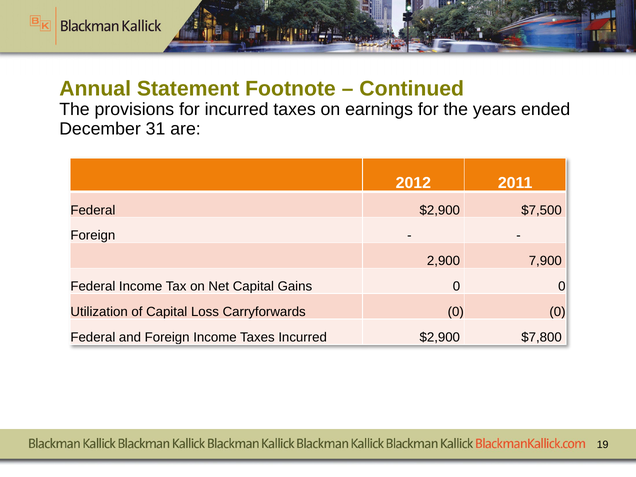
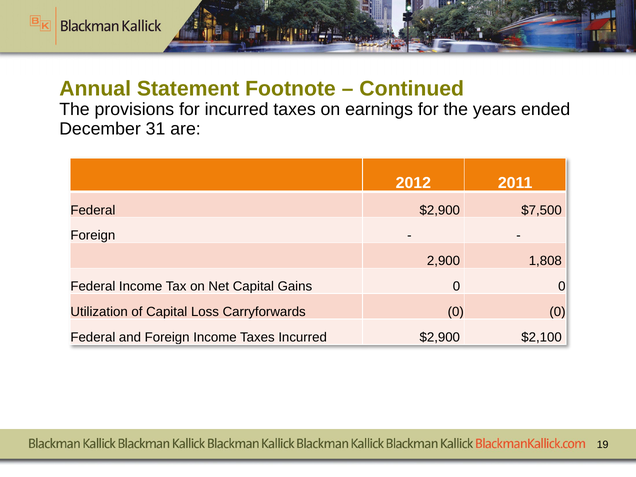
7,900: 7,900 -> 1,808
$7,800: $7,800 -> $2,100
